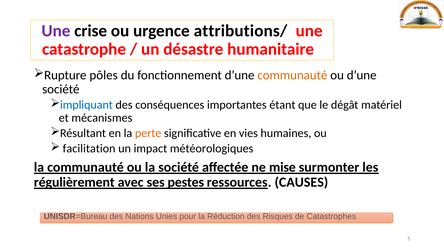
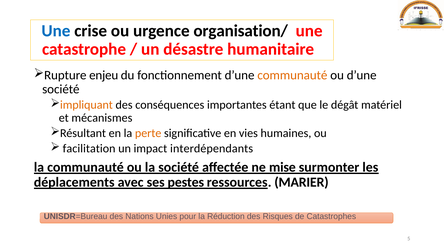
Une at (56, 31) colour: purple -> blue
attributions/: attributions/ -> organisation/
pôles: pôles -> enjeu
impliquant colour: blue -> orange
météorologiques: météorologiques -> interdépendants
régulièrement: régulièrement -> déplacements
CAUSES: CAUSES -> MARIER
